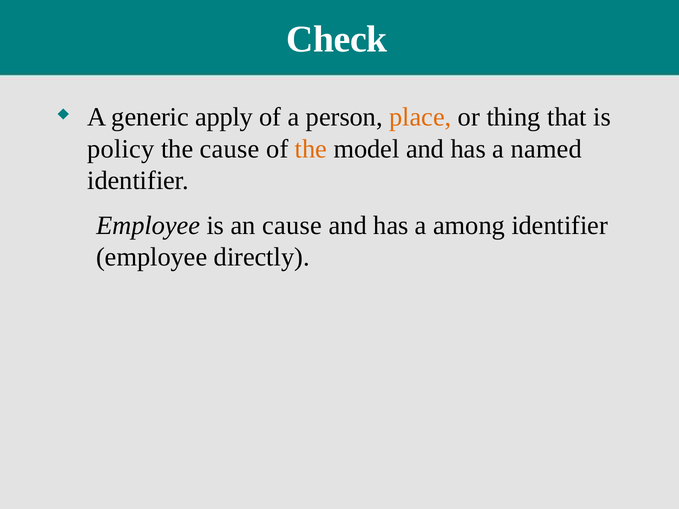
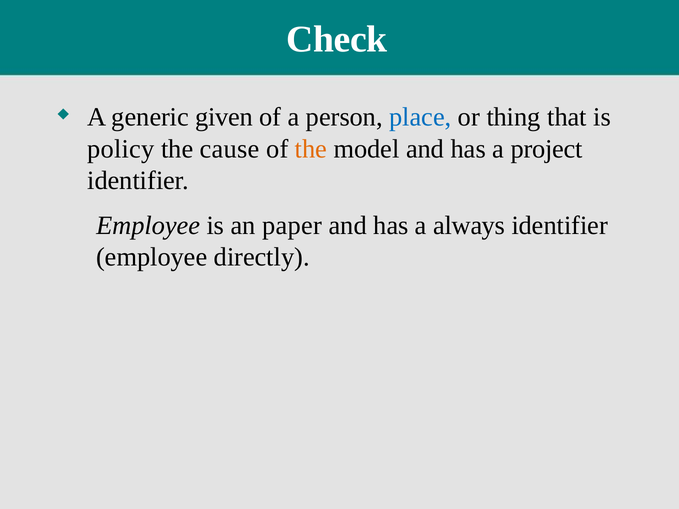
apply: apply -> given
place colour: orange -> blue
named: named -> project
an cause: cause -> paper
among: among -> always
